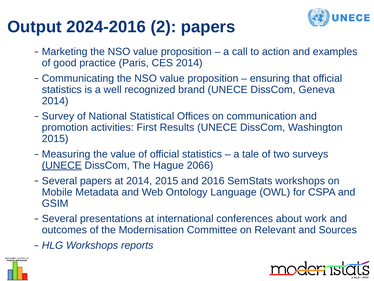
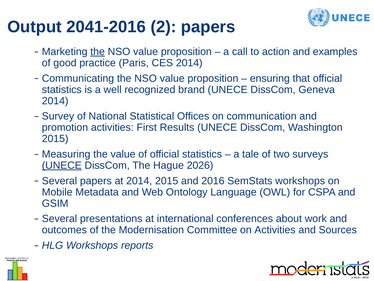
2024-2016: 2024-2016 -> 2041-2016
the at (98, 52) underline: none -> present
2066: 2066 -> 2026
on Relevant: Relevant -> Activities
